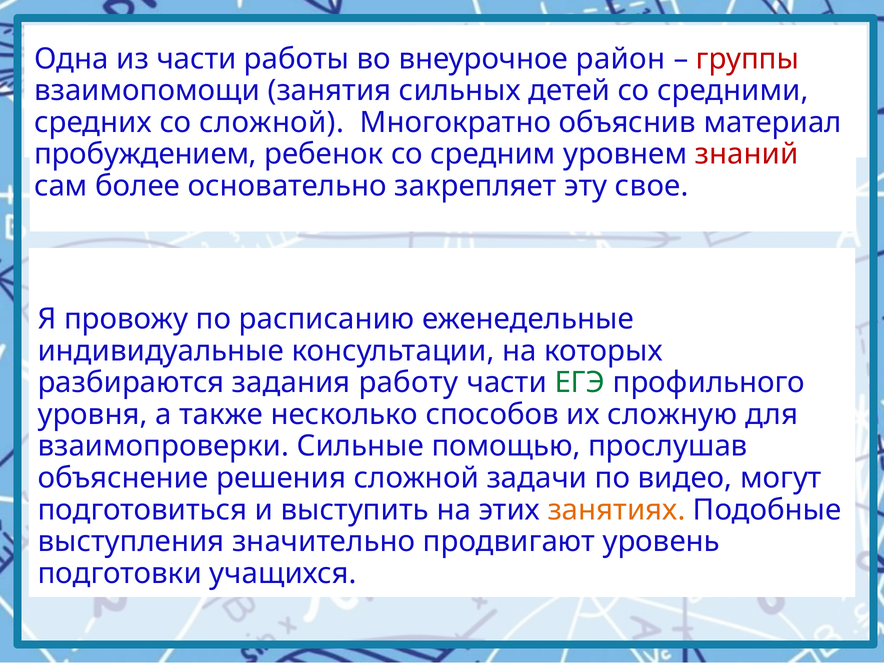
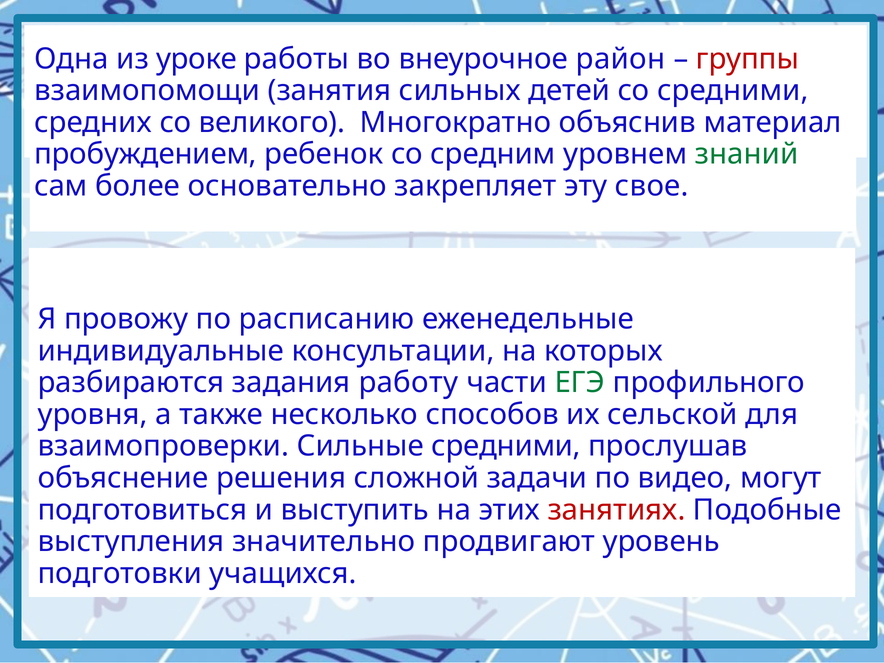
из части: части -> уроке
со сложной: сложной -> великого
знаний colour: red -> green
сложную: сложную -> сельской
Сильные помощью: помощью -> средними
занятиях colour: orange -> red
